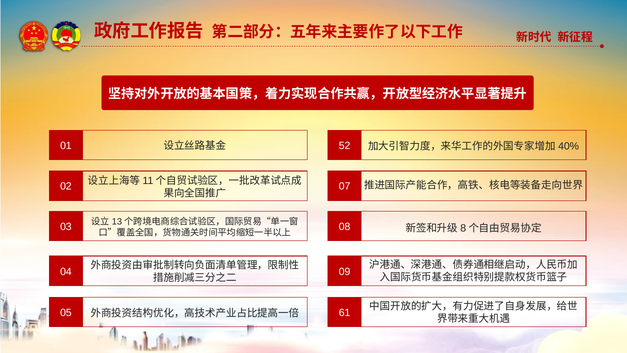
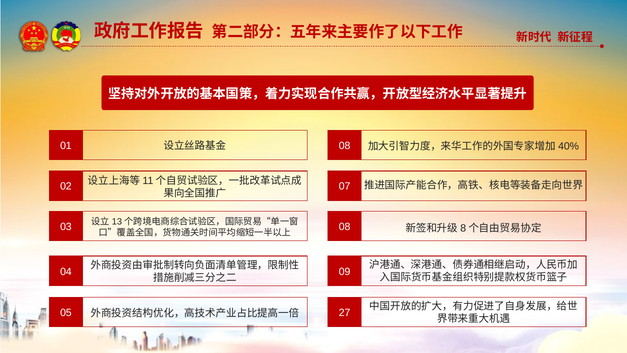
52 at (345, 146): 52 -> 08
61: 61 -> 27
